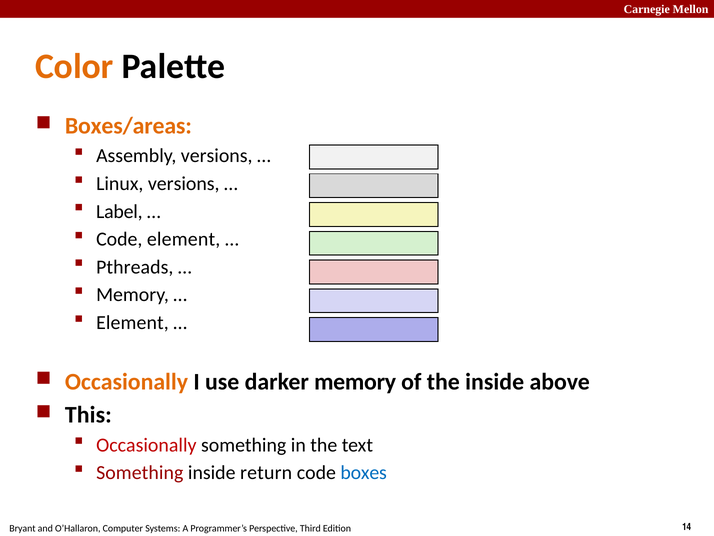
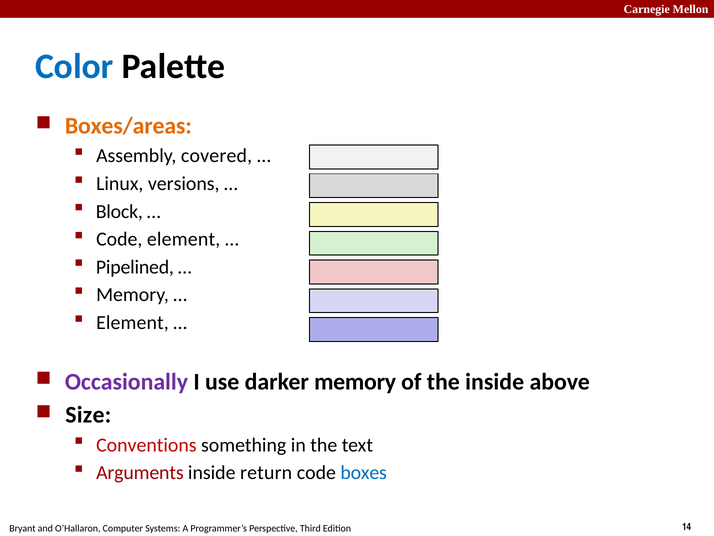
Color colour: orange -> blue
Assembly versions: versions -> covered
Label: Label -> Block
Pthreads: Pthreads -> Pipelined
Occasionally at (126, 381) colour: orange -> purple
This: This -> Size
Occasionally at (146, 445): Occasionally -> Conventions
Something at (140, 472): Something -> Arguments
